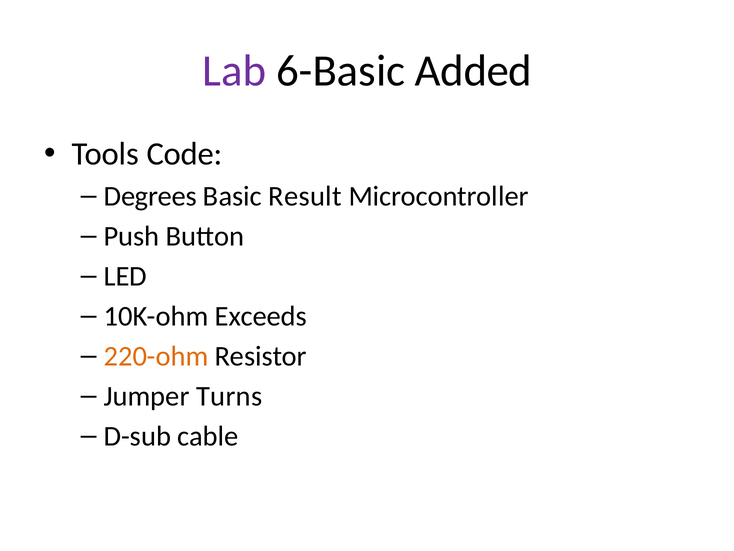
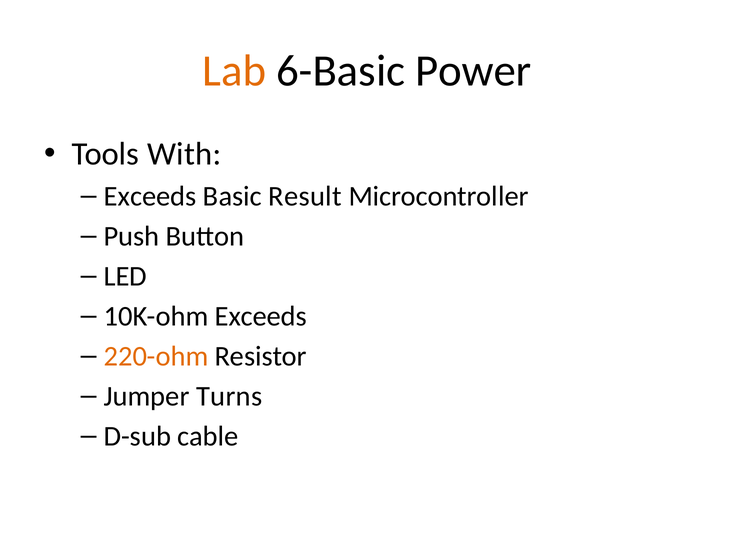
Lab colour: purple -> orange
Added: Added -> Power
Code: Code -> With
Degrees at (150, 196): Degrees -> Exceeds
